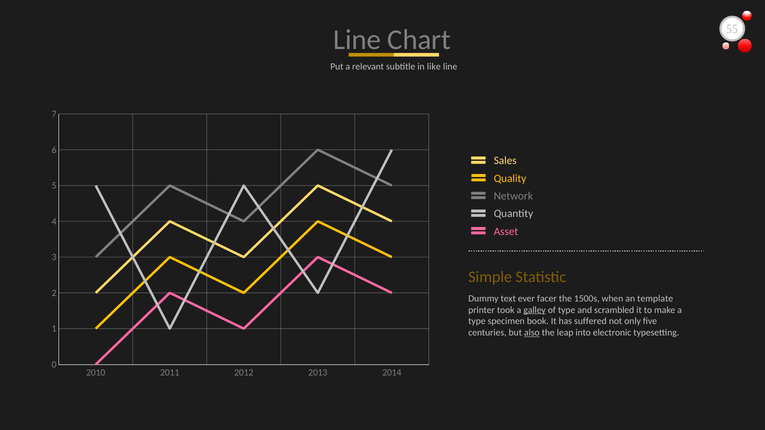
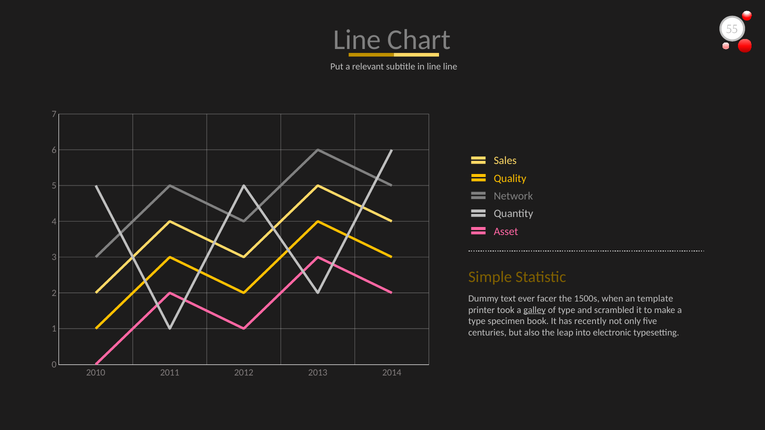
in like: like -> line
suffered: suffered -> recently
also underline: present -> none
